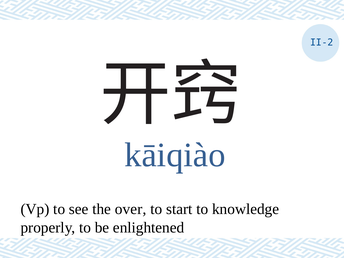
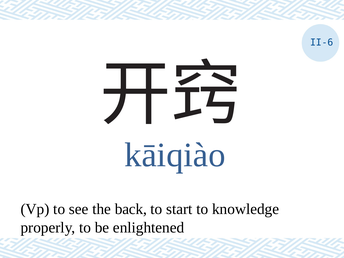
II-2: II-2 -> II-6
over: over -> back
